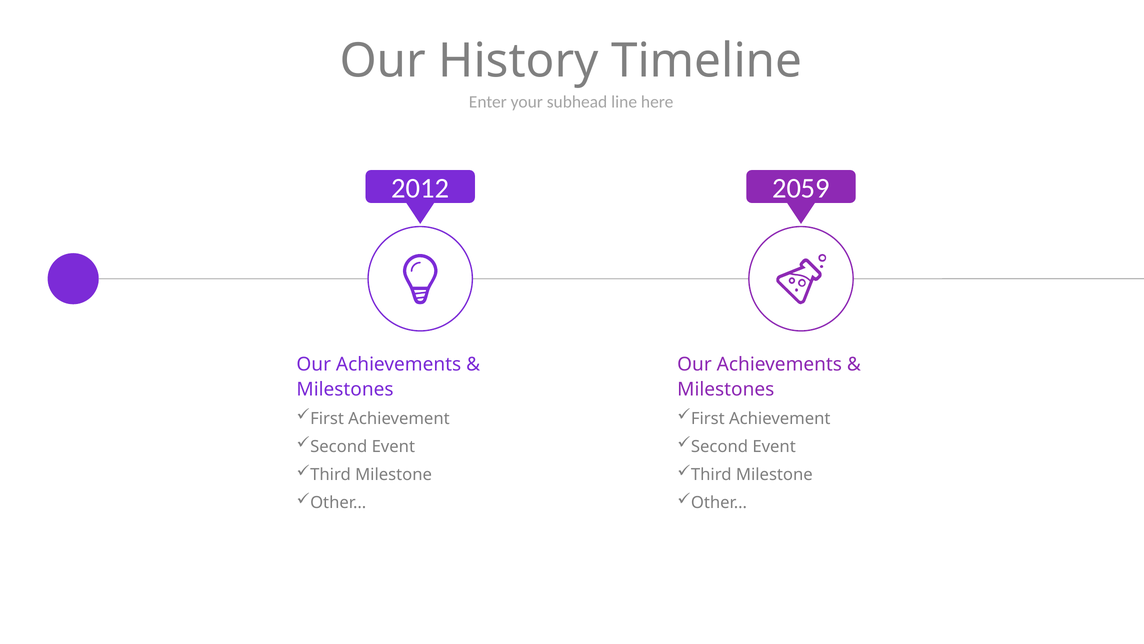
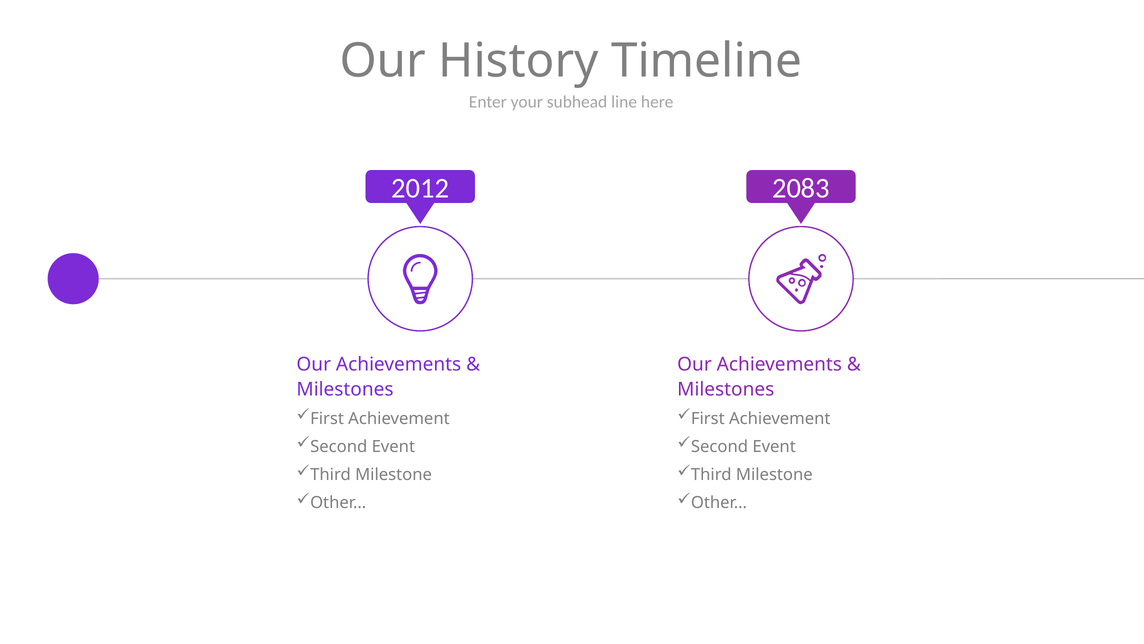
2059: 2059 -> 2083
